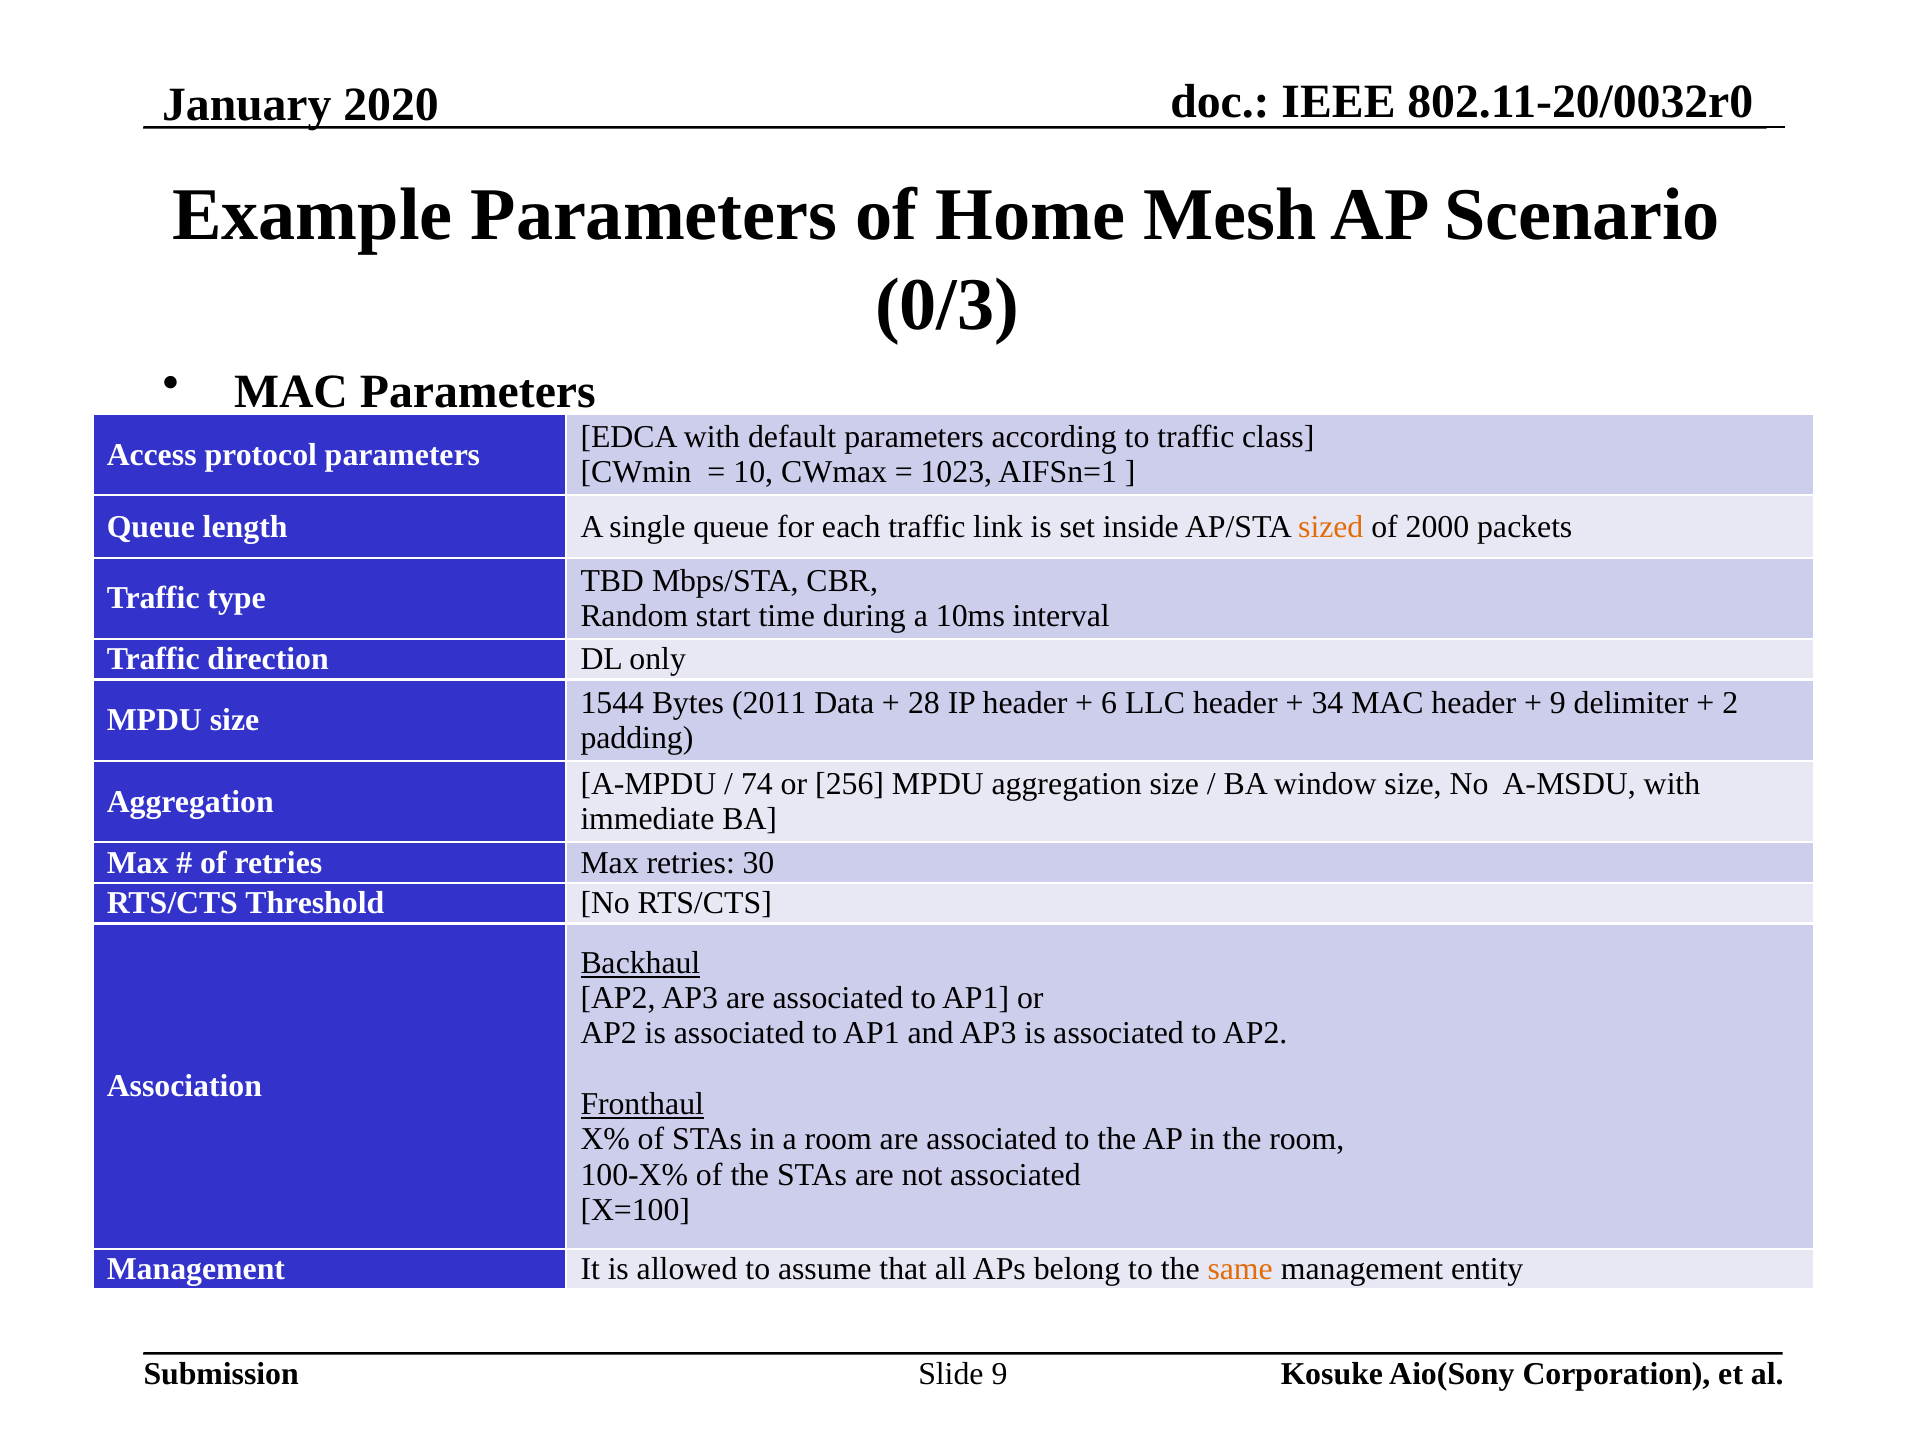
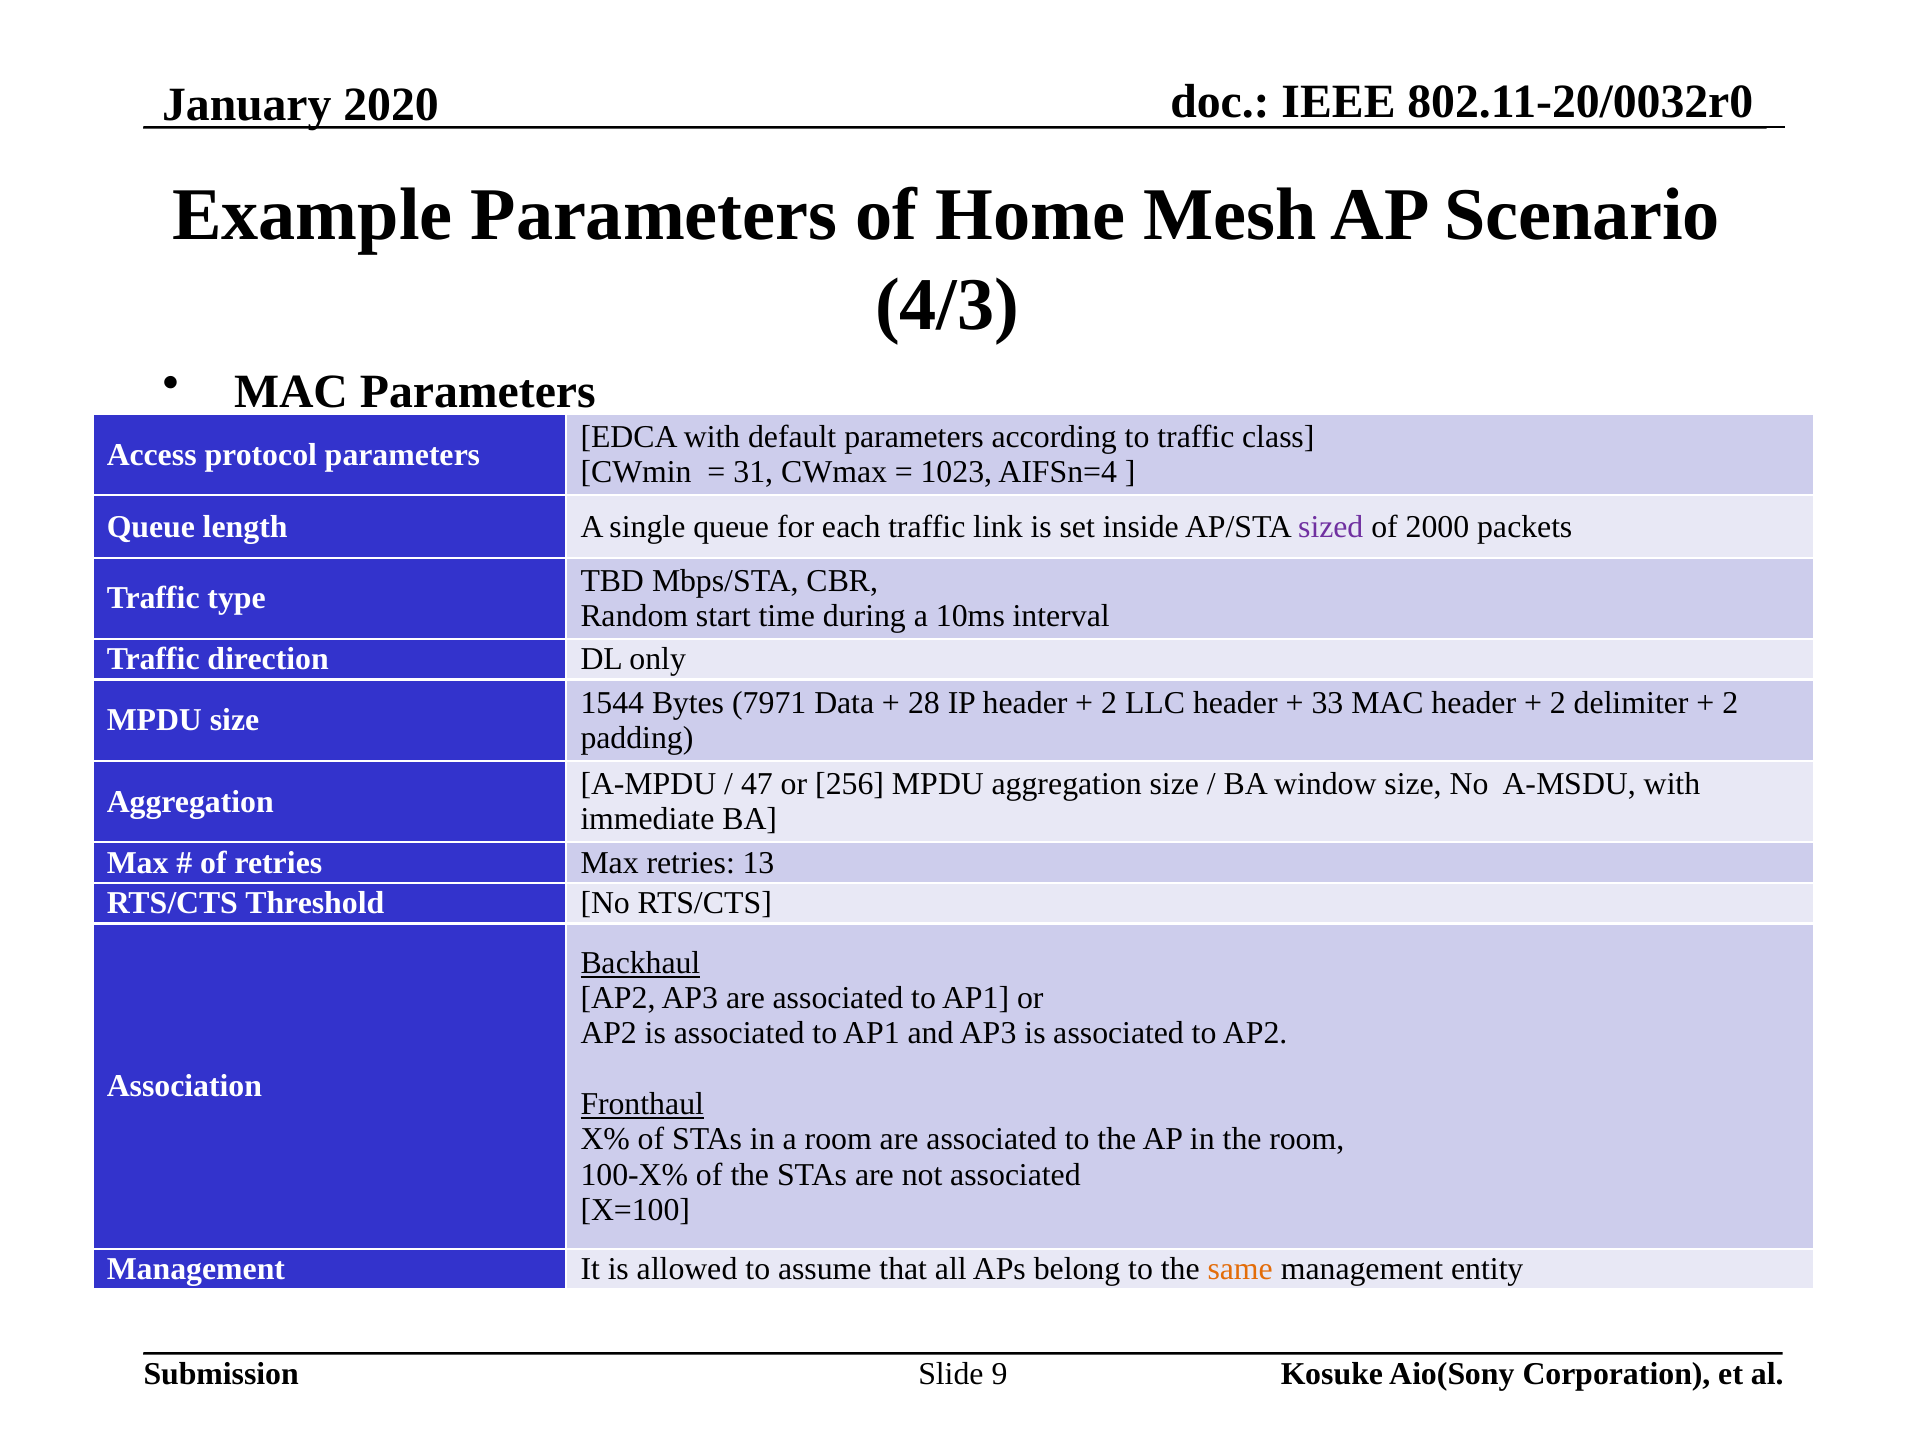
0/3: 0/3 -> 4/3
10: 10 -> 31
AIFSn=1: AIFSn=1 -> AIFSn=4
sized colour: orange -> purple
2011: 2011 -> 7971
6 at (1109, 702): 6 -> 2
34: 34 -> 33
9 at (1558, 702): 9 -> 2
74: 74 -> 47
30: 30 -> 13
